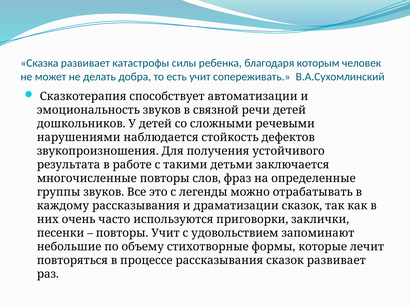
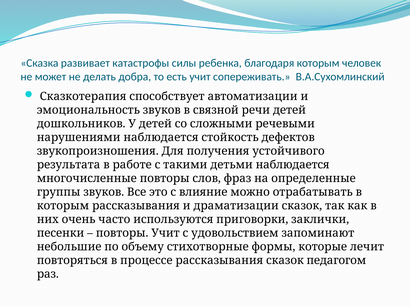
детьми заключается: заключается -> наблюдается
легенды: легенды -> влияние
каждому at (63, 206): каждому -> которым
сказок развивает: развивает -> педагогом
